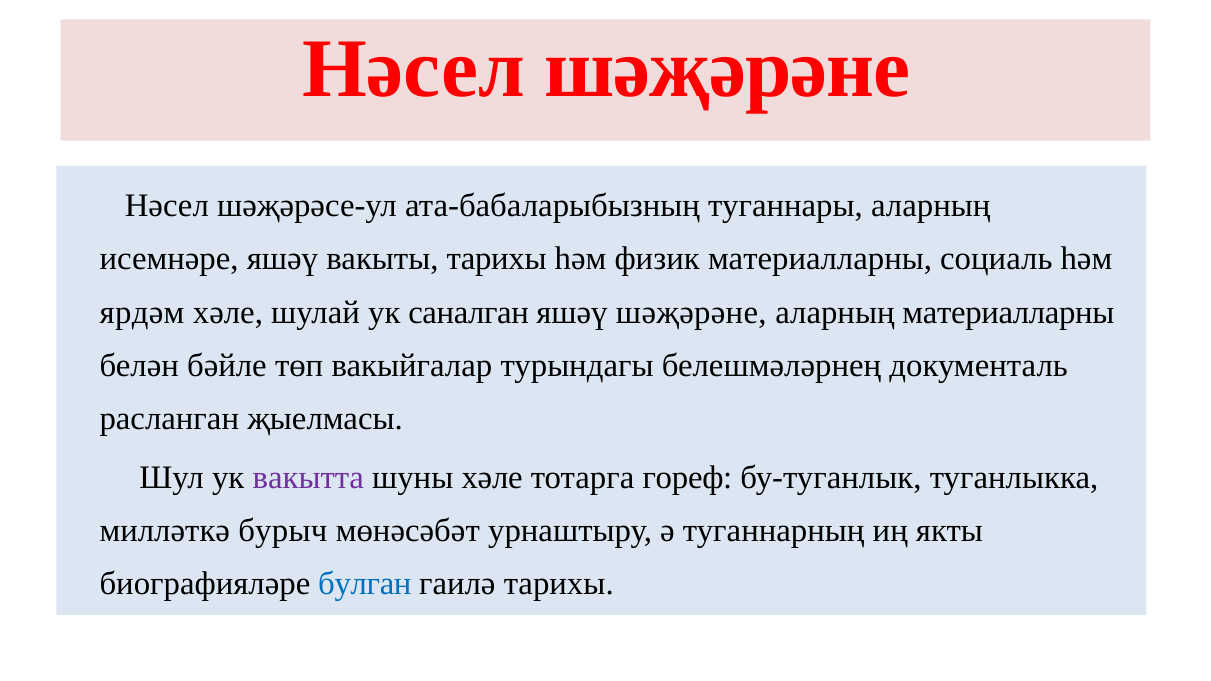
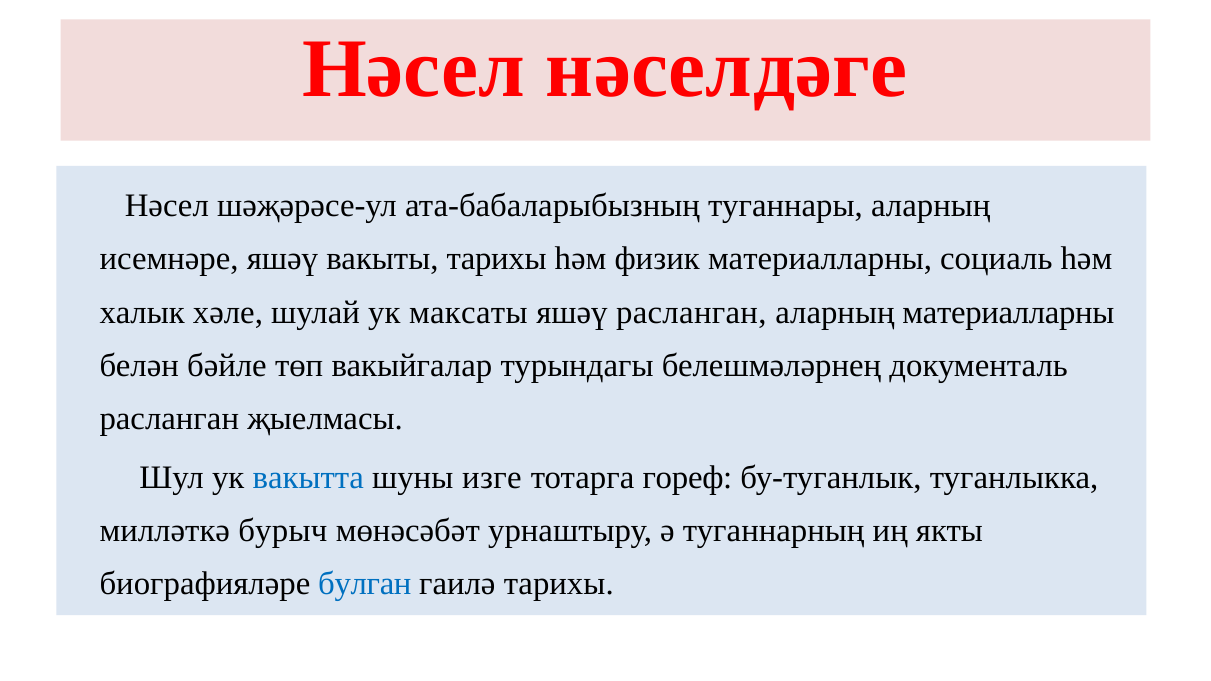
Нәсел шәҗәрәне: шәҗәрәне -> нәселдәге
ярдәм: ярдәм -> халык
саналган: саналган -> максаты
яшәү шәҗәрәне: шәҗәрәне -> расланган
вакытта colour: purple -> blue
шуны хәле: хәле -> изге
